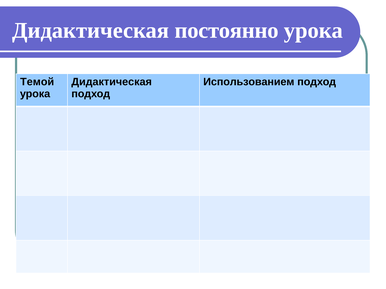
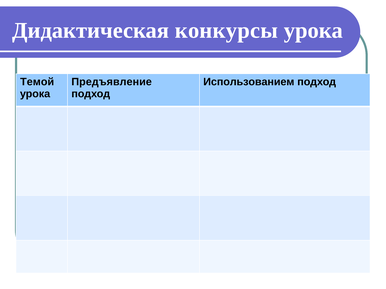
постоянно: постоянно -> конкурсы
Дидактическая at (112, 82): Дидактическая -> Предъявление
